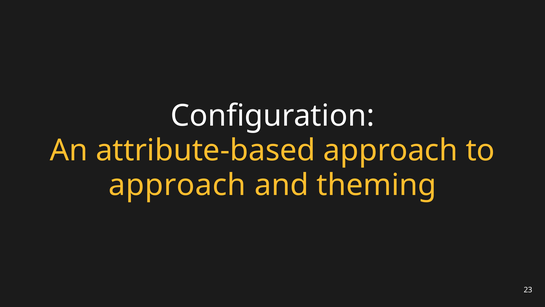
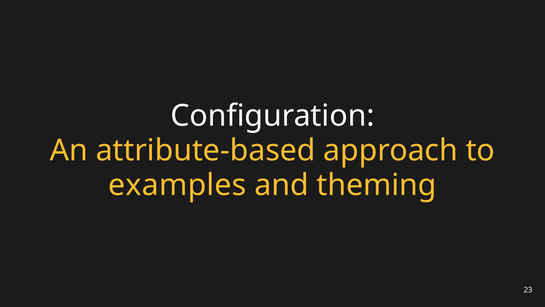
approach at (177, 185): approach -> examples
